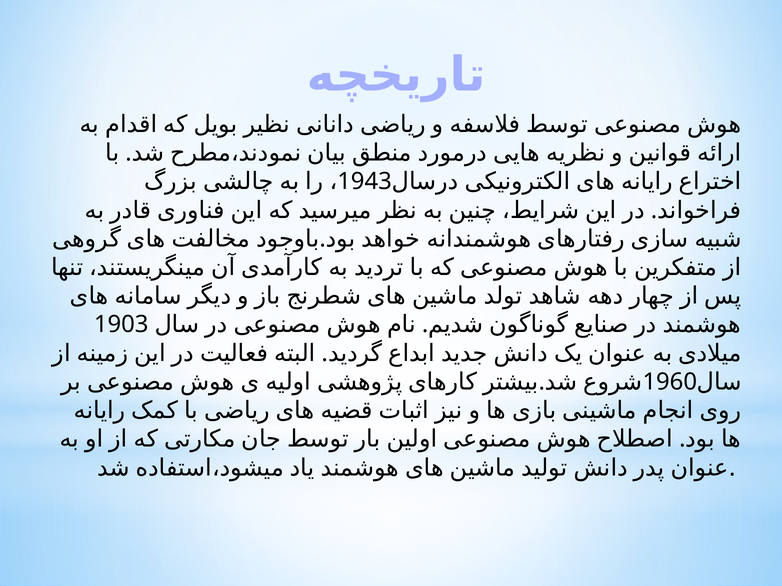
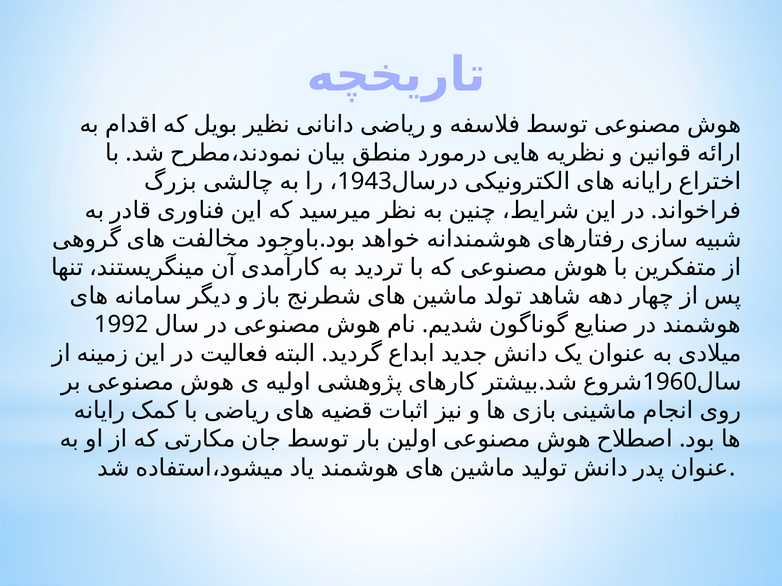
1903: 1903 -> 1992
